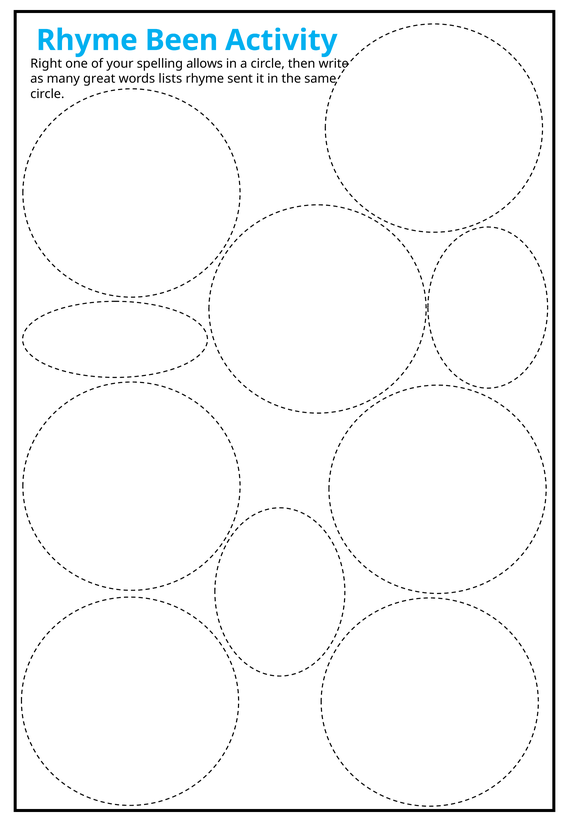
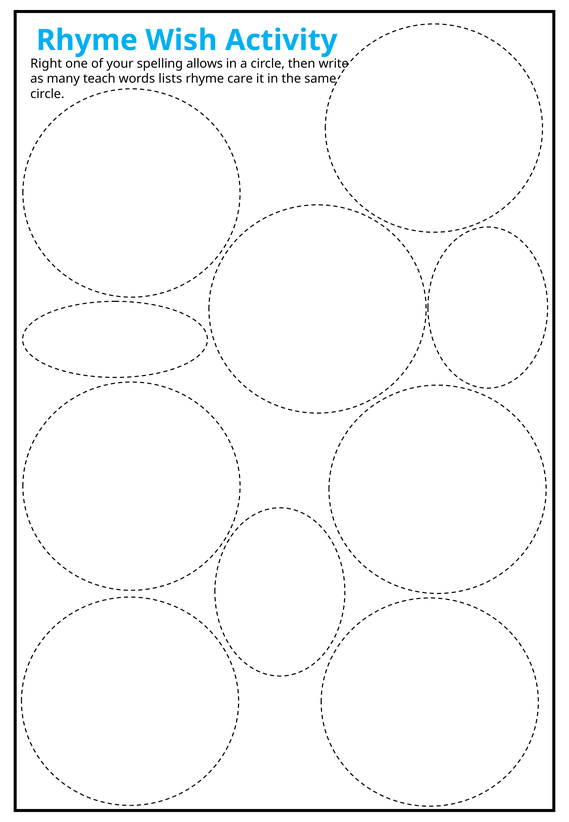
Been: Been -> Wish
great: great -> teach
sent: sent -> care
